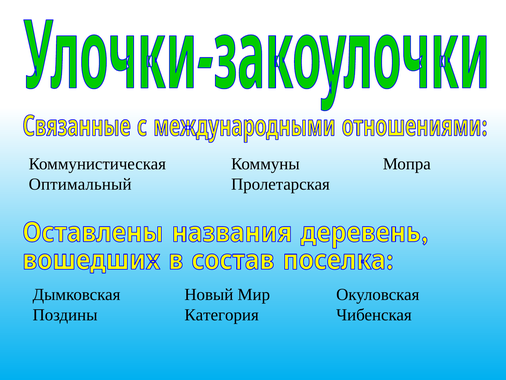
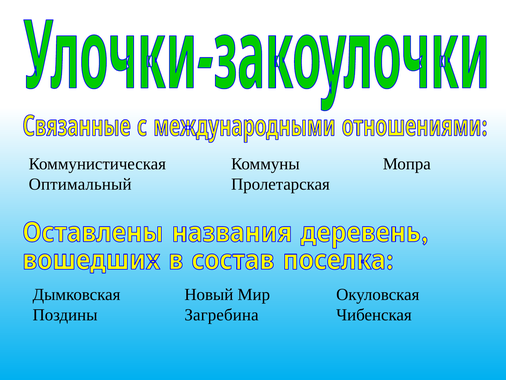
Категория: Категория -> Загребина
